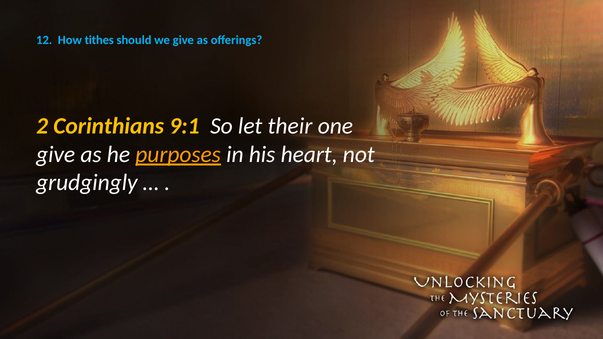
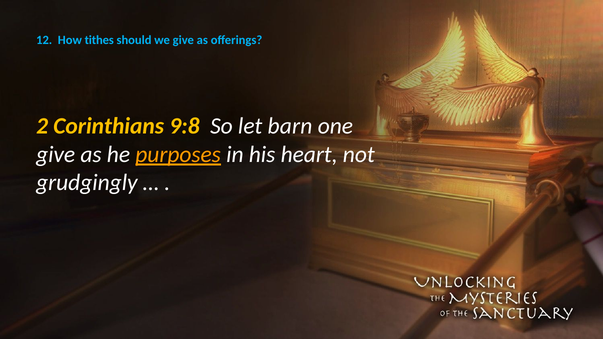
9:1: 9:1 -> 9:8
their: their -> barn
